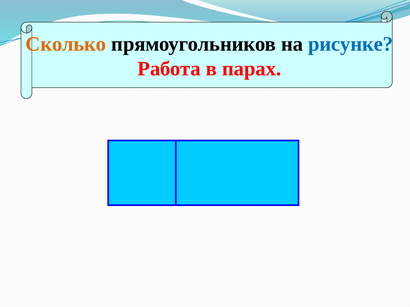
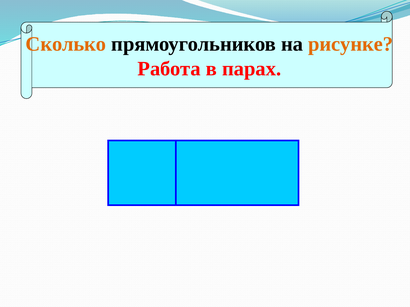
рисунке colour: blue -> orange
